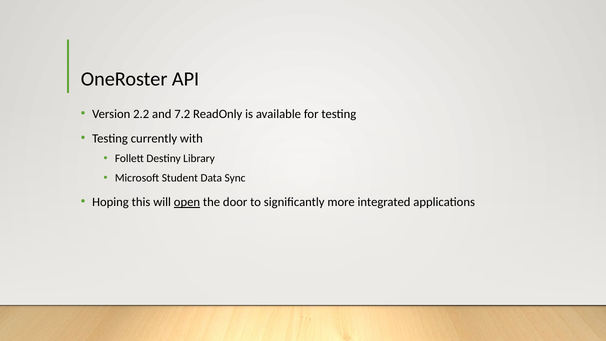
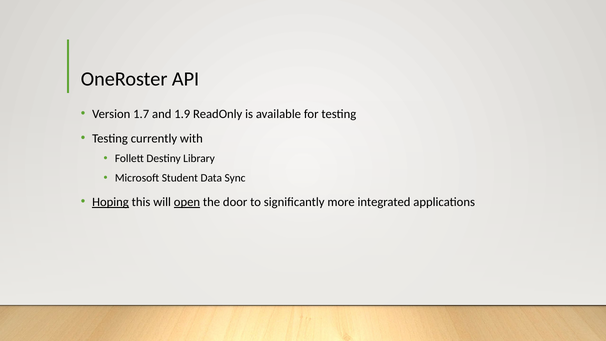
2.2: 2.2 -> 1.7
7.2: 7.2 -> 1.9
Hoping underline: none -> present
